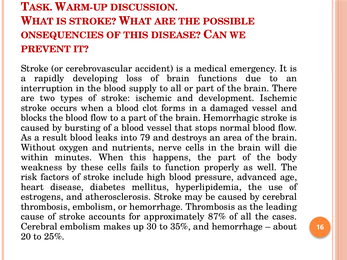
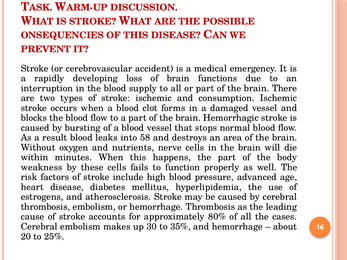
development: development -> consumption
79: 79 -> 58
87%: 87% -> 80%
